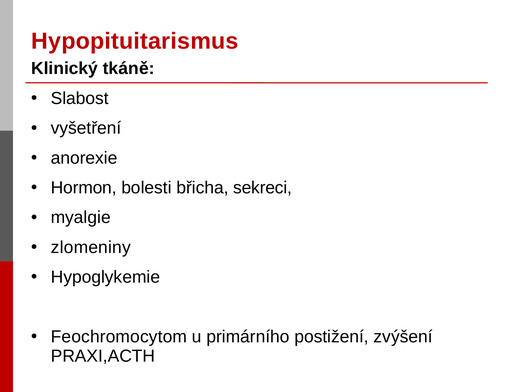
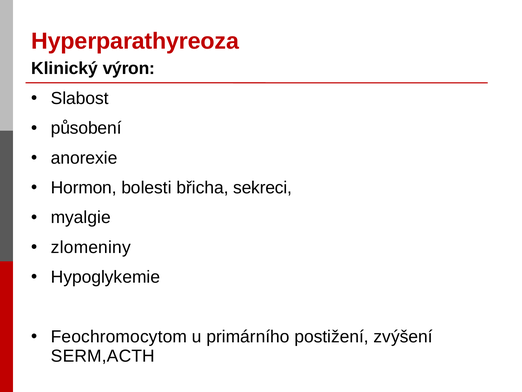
Hypopituitarismus: Hypopituitarismus -> Hyperparathyreoza
tkáně: tkáně -> výron
vyšetření: vyšetření -> působení
PRAXI,ACTH: PRAXI,ACTH -> SERM,ACTH
